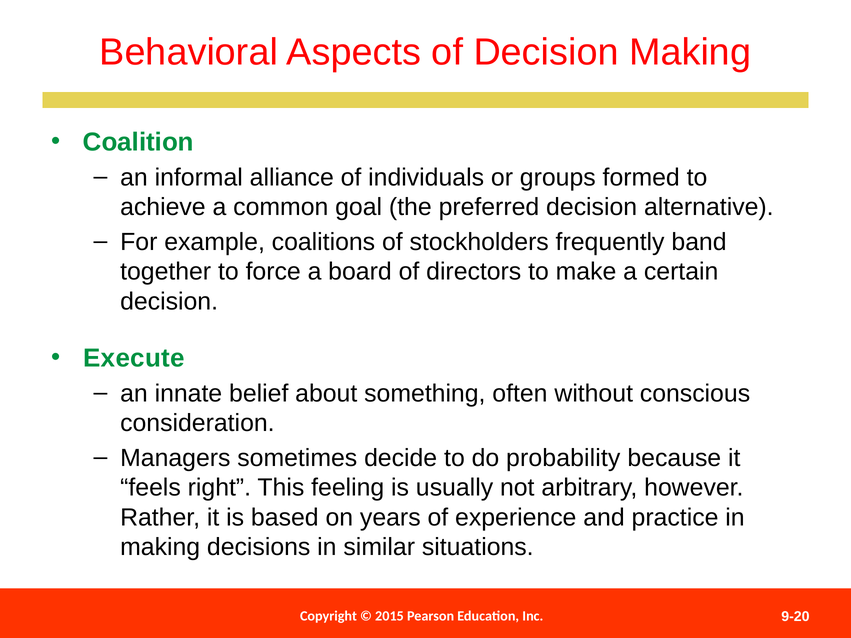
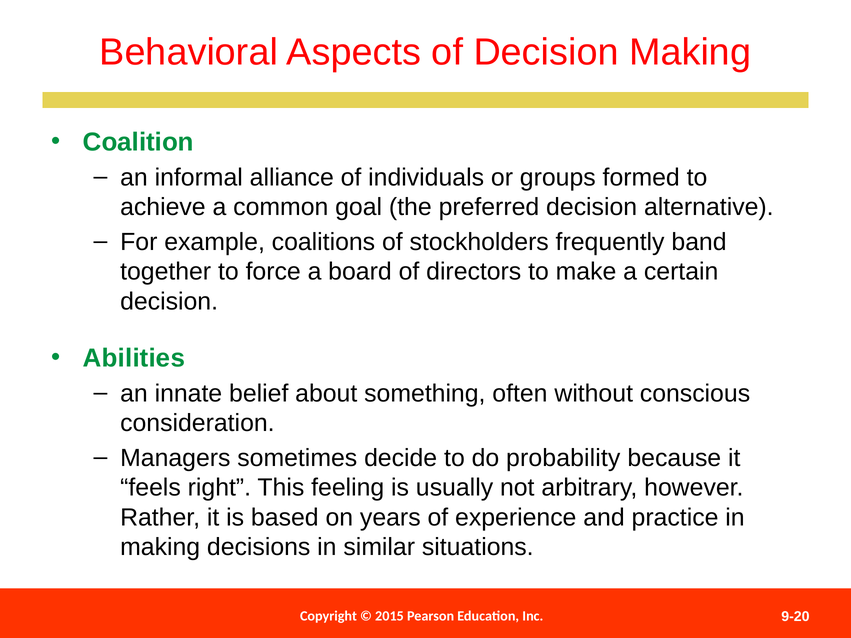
Execute: Execute -> Abilities
